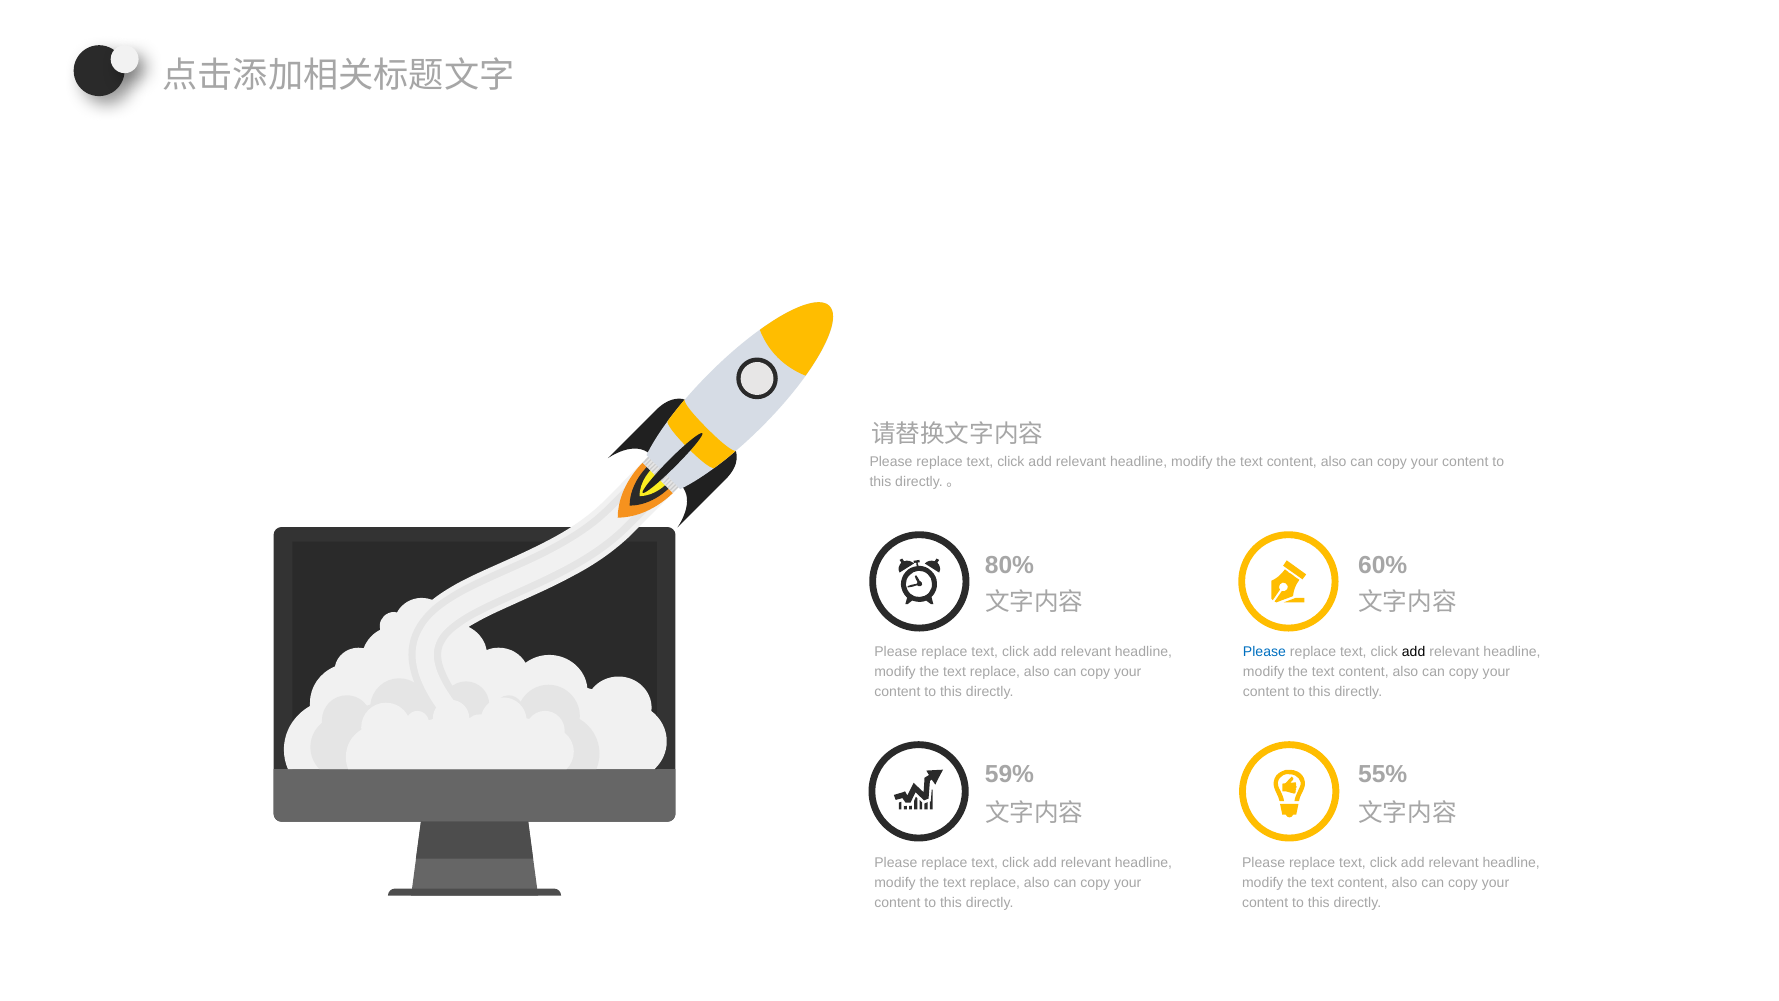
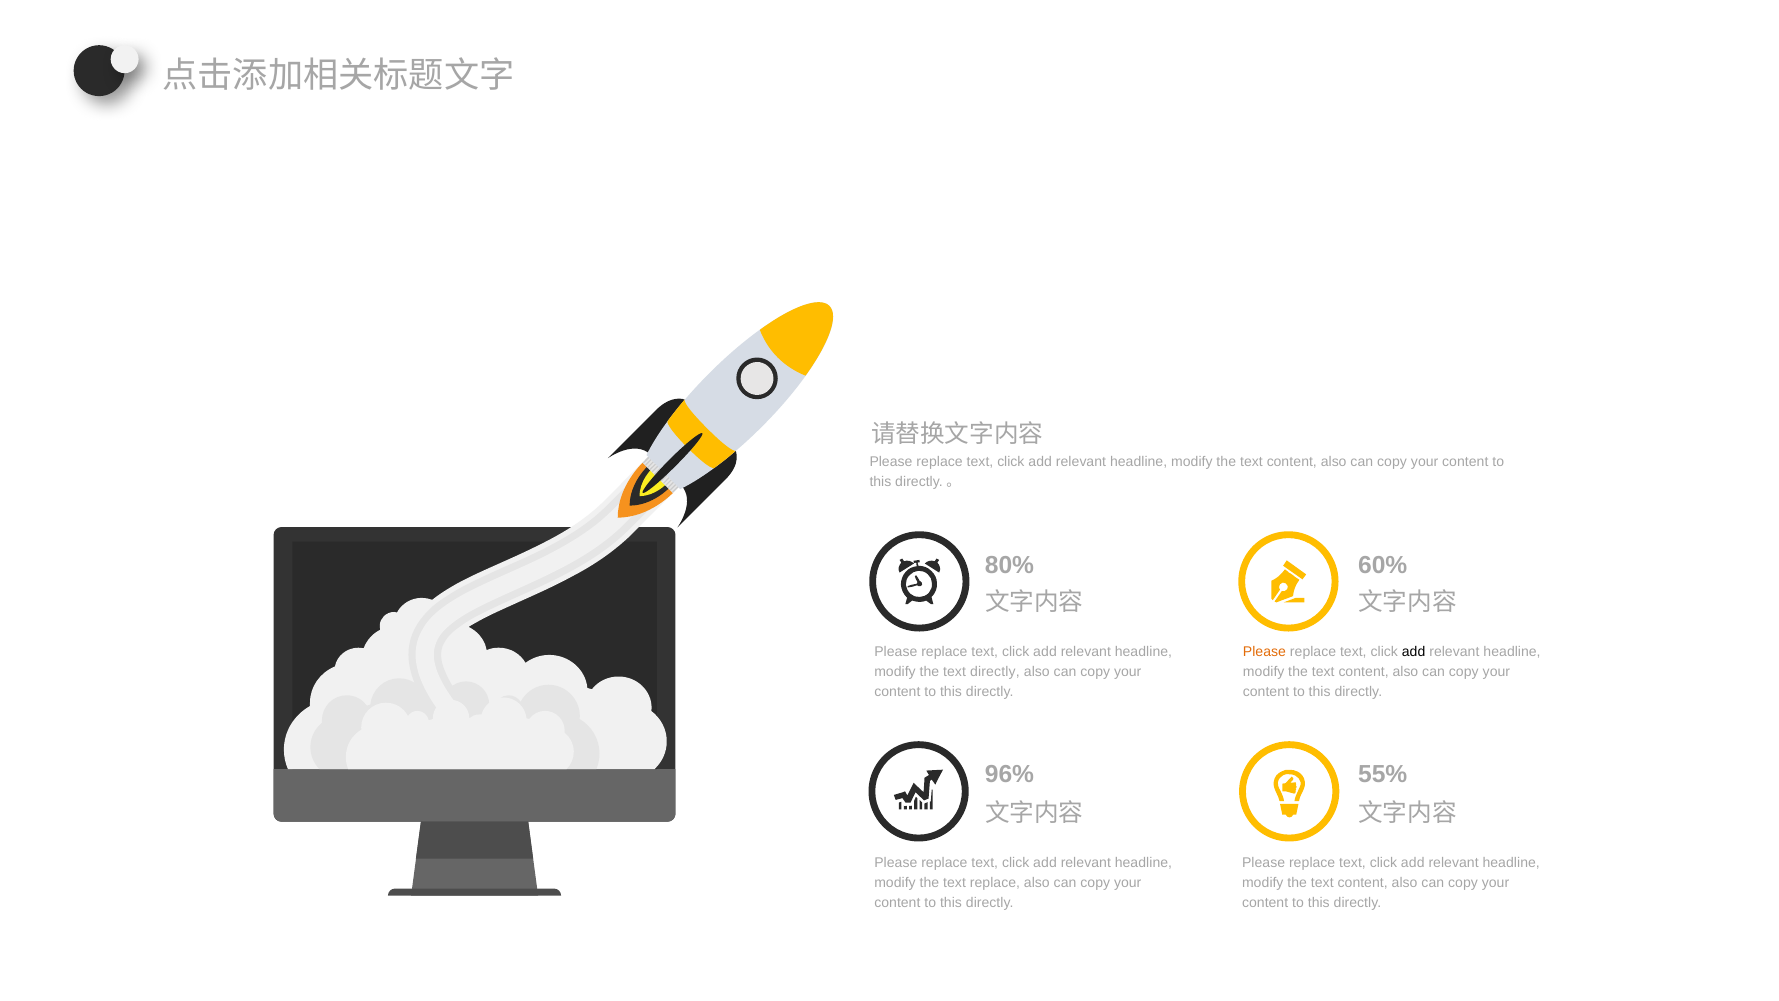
Please at (1264, 652) colour: blue -> orange
replace at (995, 672): replace -> directly
59%: 59% -> 96%
